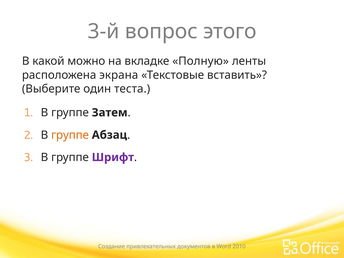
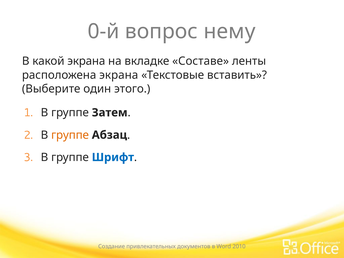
3-й: 3-й -> 0-й
этого: этого -> нему
какой можно: можно -> экрана
Полную: Полную -> Составе
теста: теста -> этого
Шрифт colour: purple -> blue
